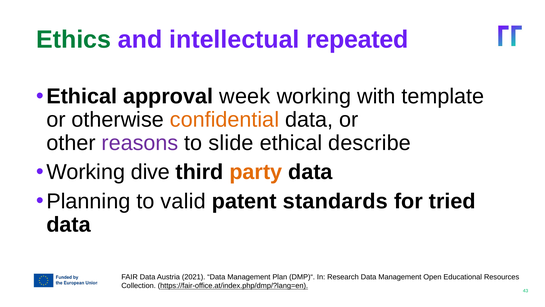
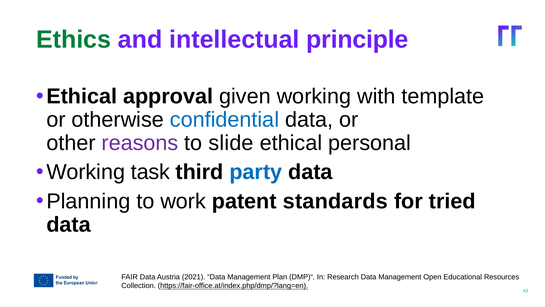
repeated: repeated -> principle
week: week -> given
confidential colour: orange -> blue
describe: describe -> personal
dive: dive -> task
party colour: orange -> blue
valid: valid -> work
